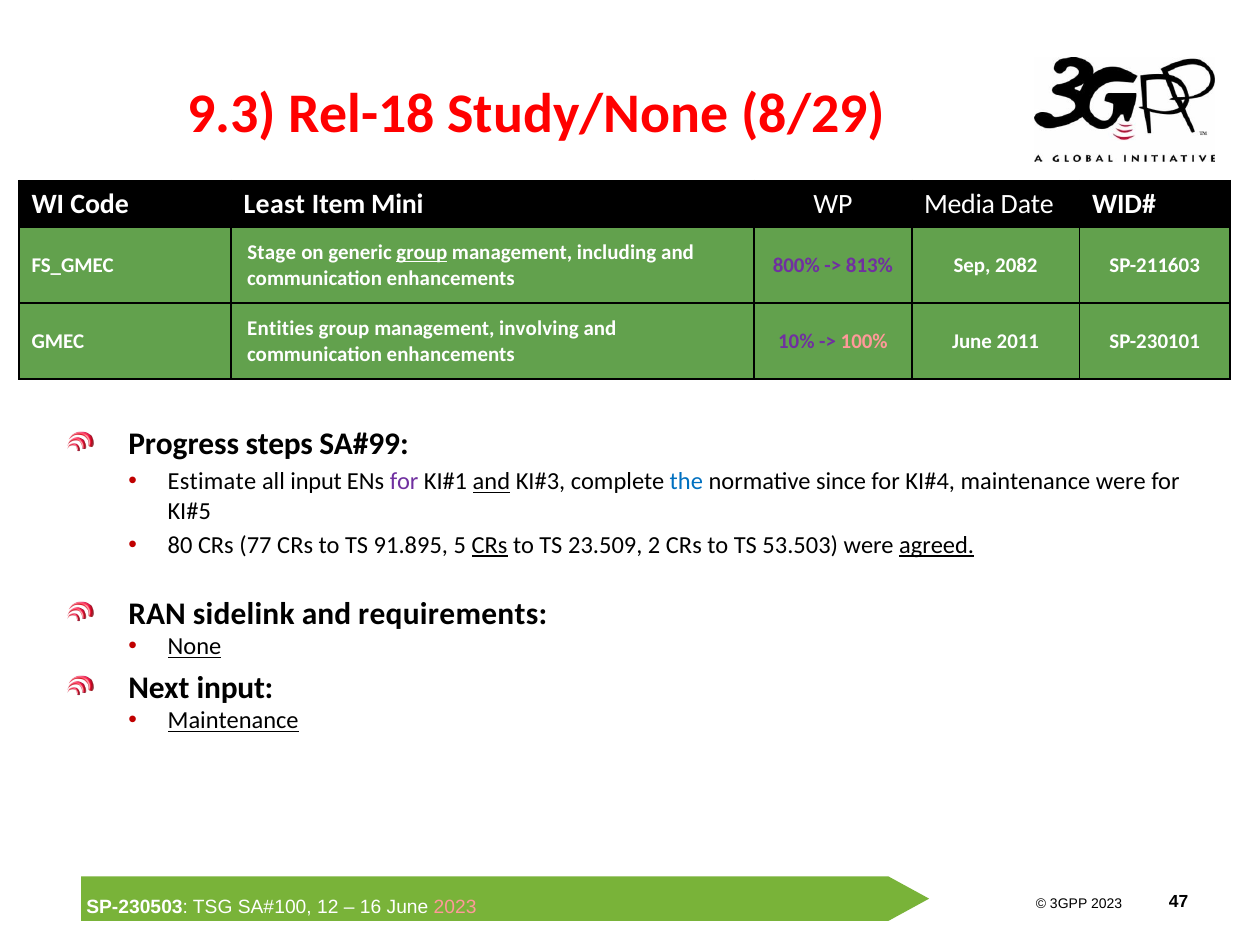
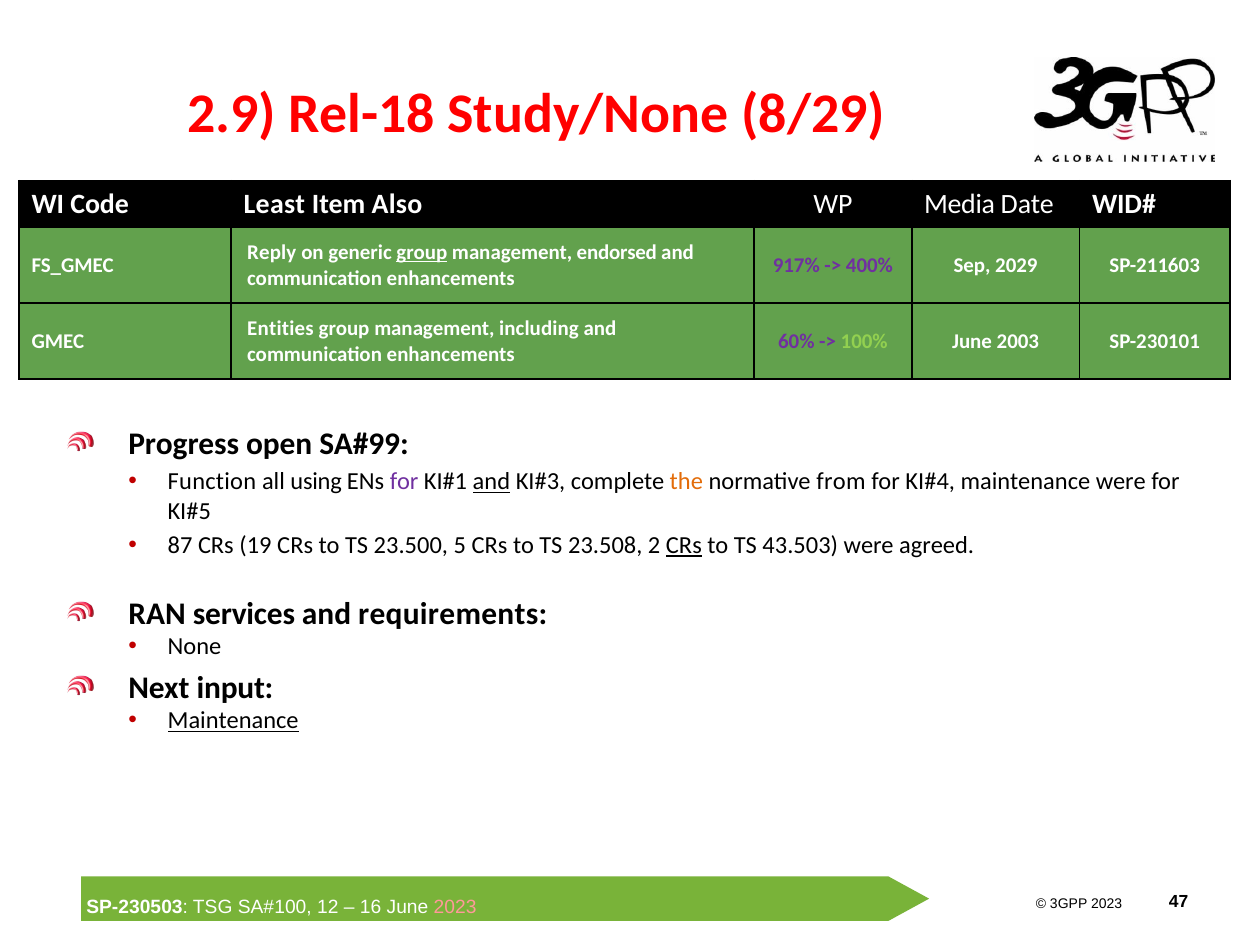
9.3: 9.3 -> 2.9
Mini: Mini -> Also
Stage: Stage -> Reply
including: including -> endorsed
800%: 800% -> 917%
813%: 813% -> 400%
2082: 2082 -> 2029
involving: involving -> including
10%: 10% -> 60%
100% colour: pink -> light green
2011: 2011 -> 2003
steps: steps -> open
Estimate: Estimate -> Function
all input: input -> using
the colour: blue -> orange
since: since -> from
80: 80 -> 87
77: 77 -> 19
91.895: 91.895 -> 23.500
CRs at (490, 545) underline: present -> none
23.509: 23.509 -> 23.508
CRs at (684, 545) underline: none -> present
53.503: 53.503 -> 43.503
agreed underline: present -> none
sidelink: sidelink -> services
None underline: present -> none
